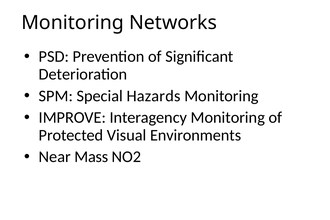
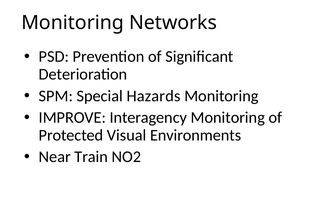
Mass: Mass -> Train
